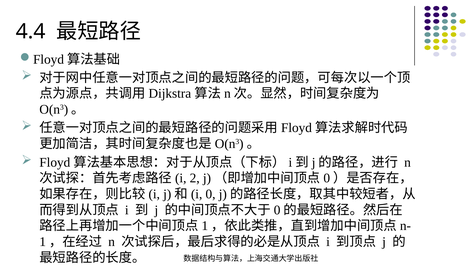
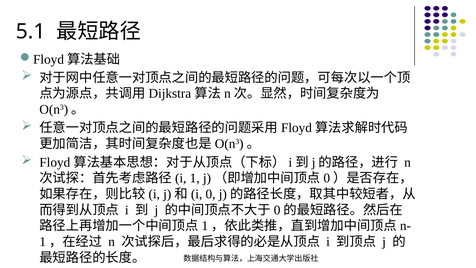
4.4: 4.4 -> 5.1
2: 2 -> 1
